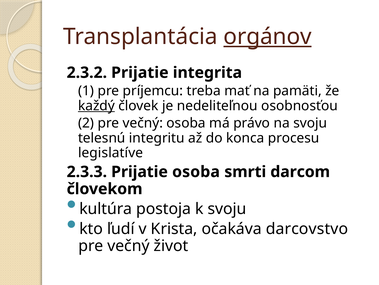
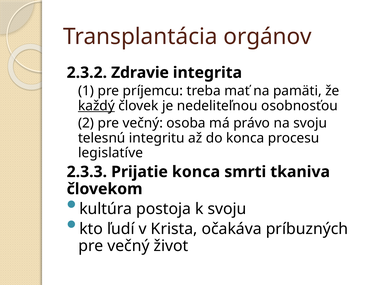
orgánov underline: present -> none
2.3.2 Prijatie: Prijatie -> Zdravie
Prijatie osoba: osoba -> konca
darcom: darcom -> tkaniva
darcovstvo: darcovstvo -> príbuzných
